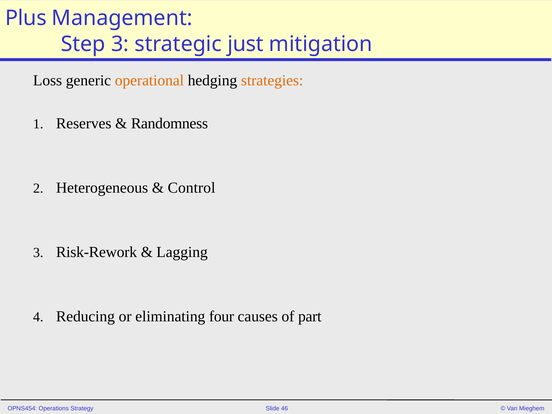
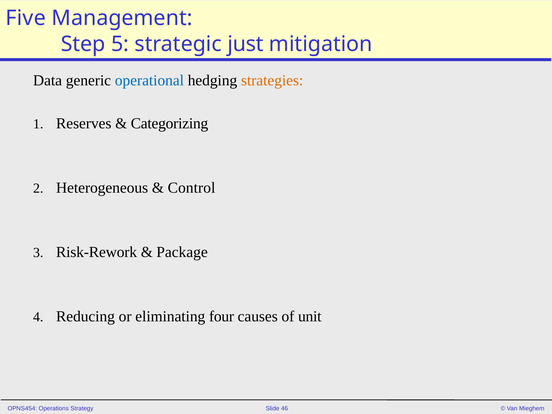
Plus: Plus -> Five
Step 3: 3 -> 5
Loss: Loss -> Data
operational colour: orange -> blue
Randomness: Randomness -> Categorizing
Lagging: Lagging -> Package
part: part -> unit
